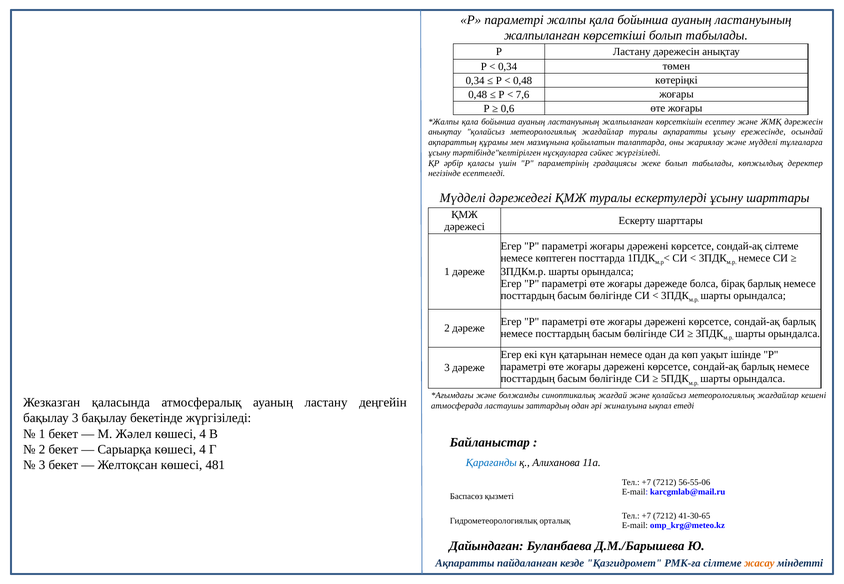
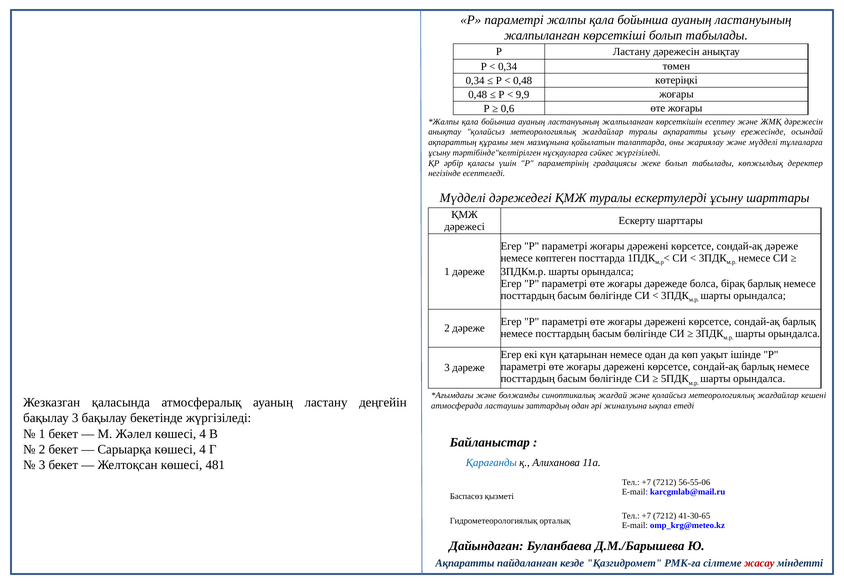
7,6: 7,6 -> 9,9
сондай-ақ сілтеме: сілтеме -> дәреже
жасау colour: orange -> red
